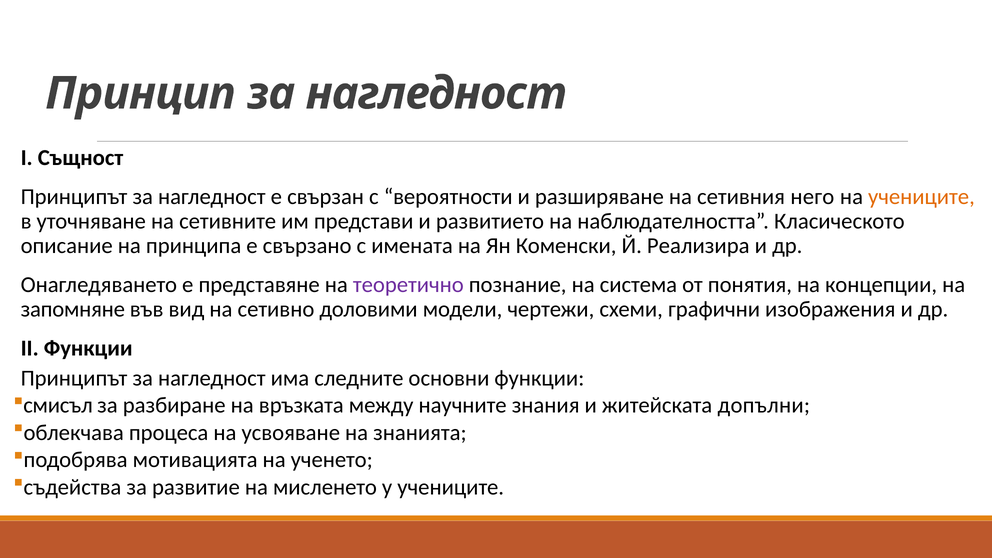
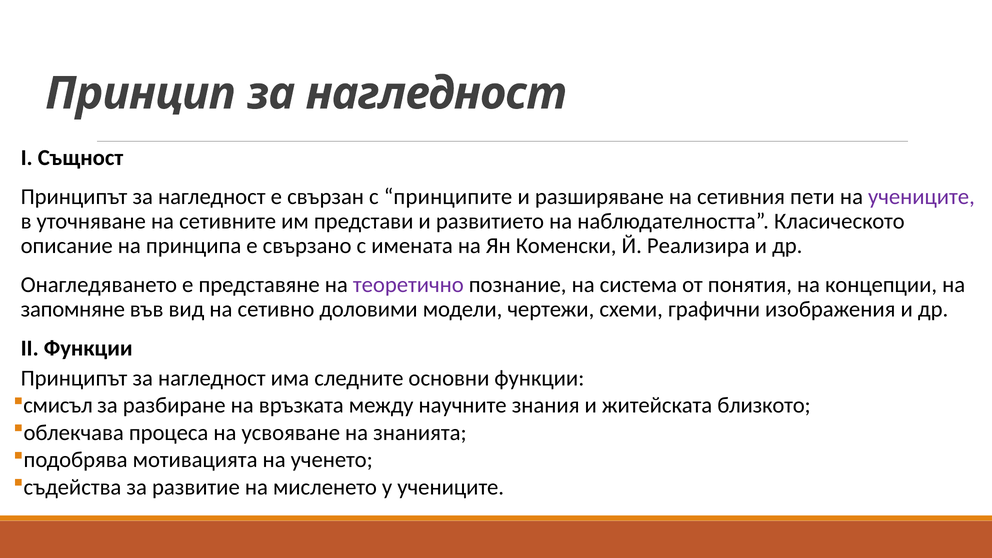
вероятности: вероятности -> принципите
него: него -> пети
учениците at (921, 197) colour: orange -> purple
допълни: допълни -> близкото
